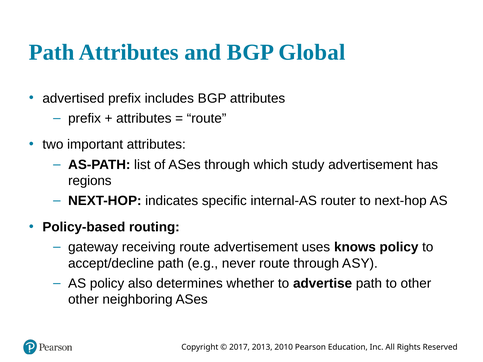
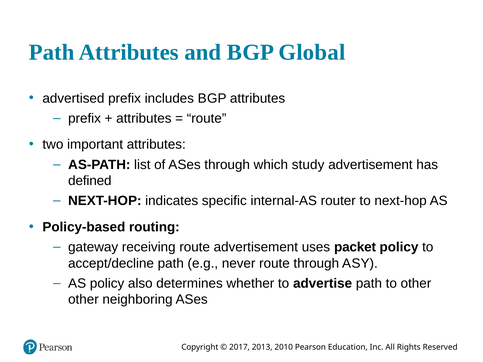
regions: regions -> defined
knows: knows -> packet
